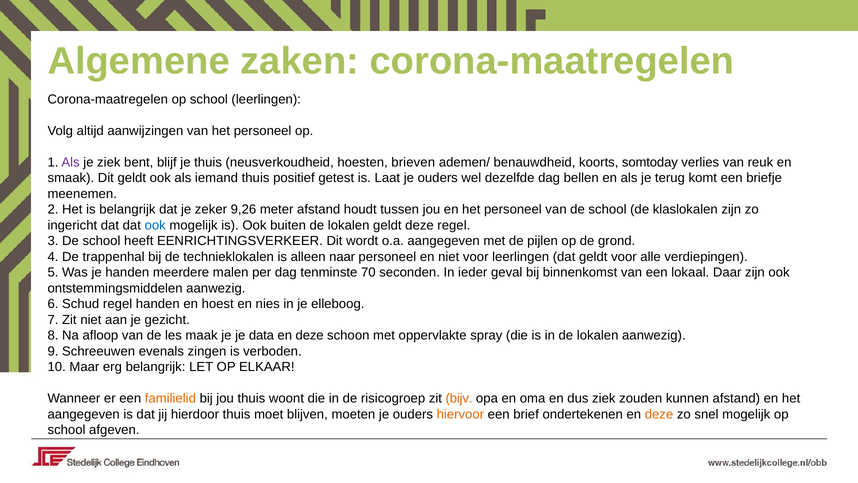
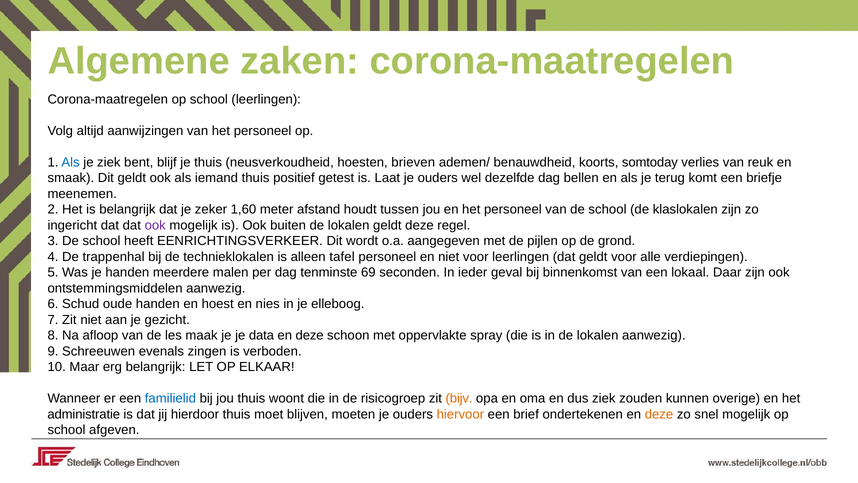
Als at (71, 162) colour: purple -> blue
9,26: 9,26 -> 1,60
ook at (155, 225) colour: blue -> purple
naar: naar -> tafel
70: 70 -> 69
Schud regel: regel -> oude
familielid colour: orange -> blue
kunnen afstand: afstand -> overige
aangegeven at (84, 414): aangegeven -> administratie
